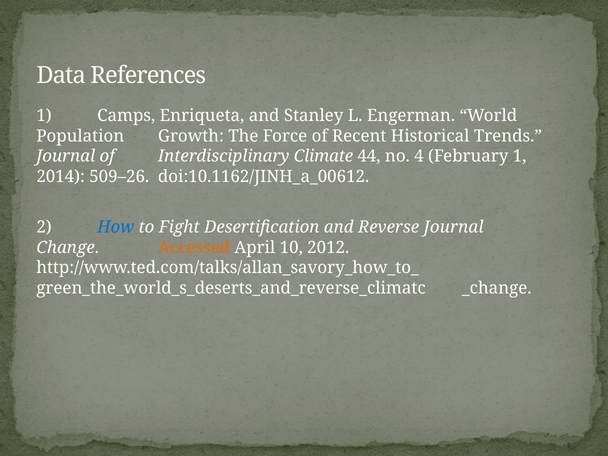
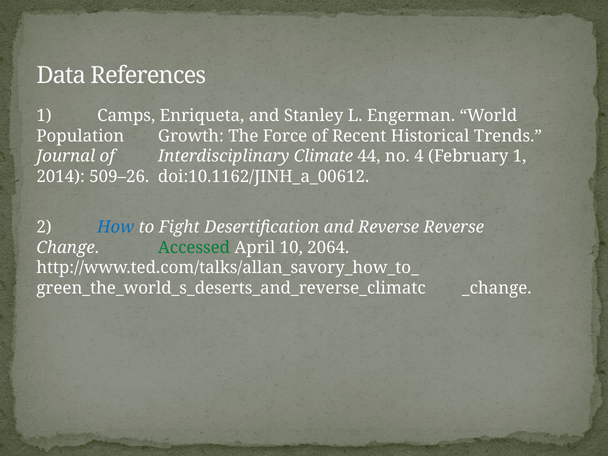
Reverse Journal: Journal -> Reverse
Accessed colour: orange -> green
2012: 2012 -> 2064
